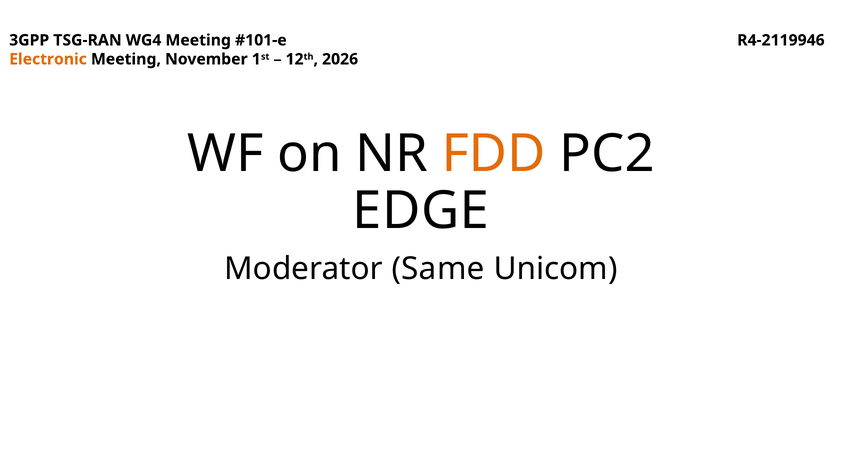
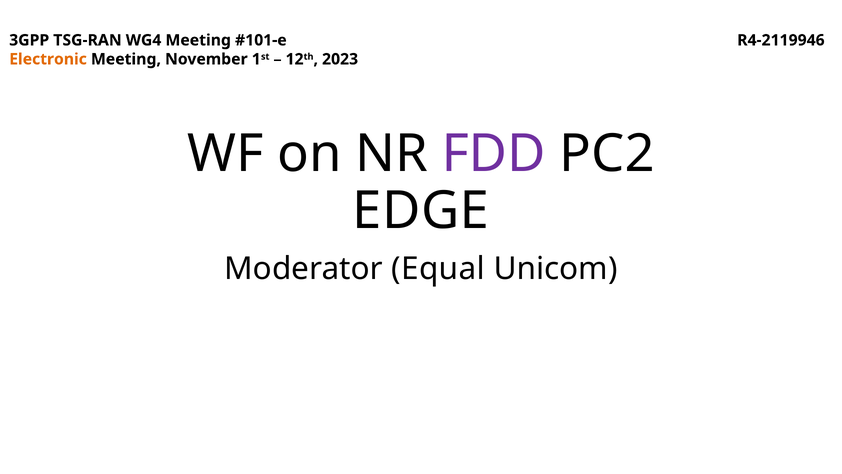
2026: 2026 -> 2023
FDD colour: orange -> purple
Same: Same -> Equal
